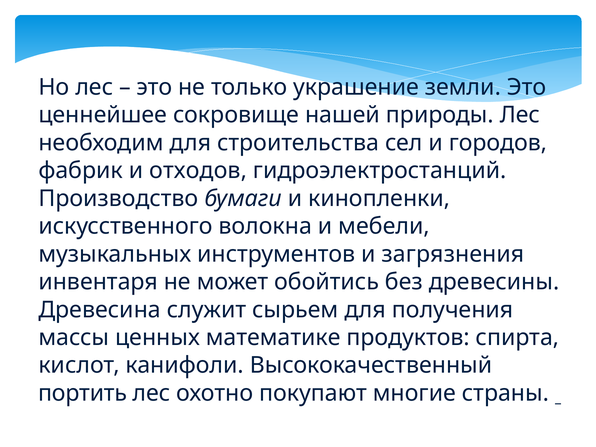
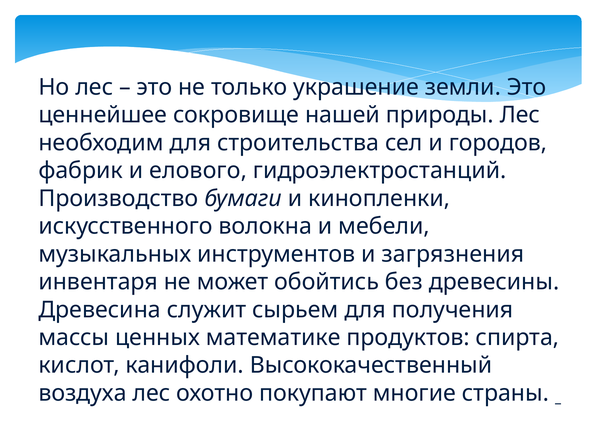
отходов: отходов -> елового
портить: портить -> воздуха
